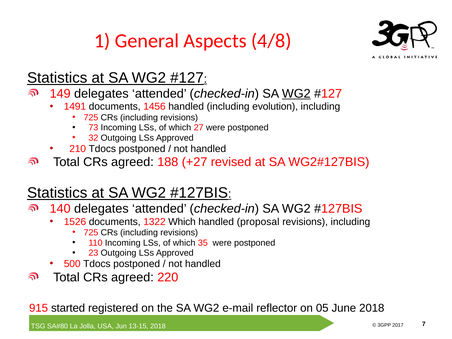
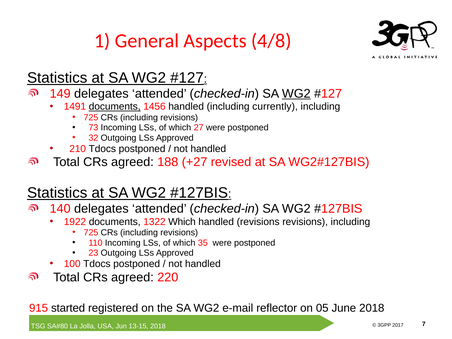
documents at (115, 107) underline: none -> present
evolution: evolution -> currently
1526: 1526 -> 1922
handled proposal: proposal -> revisions
500: 500 -> 100
